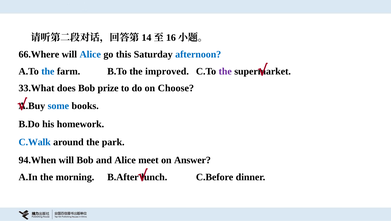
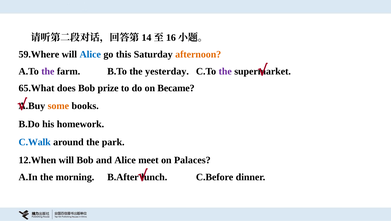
66.Where: 66.Where -> 59.Where
afternoon colour: blue -> orange
the at (48, 71) colour: blue -> purple
improved: improved -> yesterday
33.What: 33.What -> 65.What
Choose: Choose -> Became
some colour: blue -> orange
94.When: 94.When -> 12.When
Answer: Answer -> Palaces
